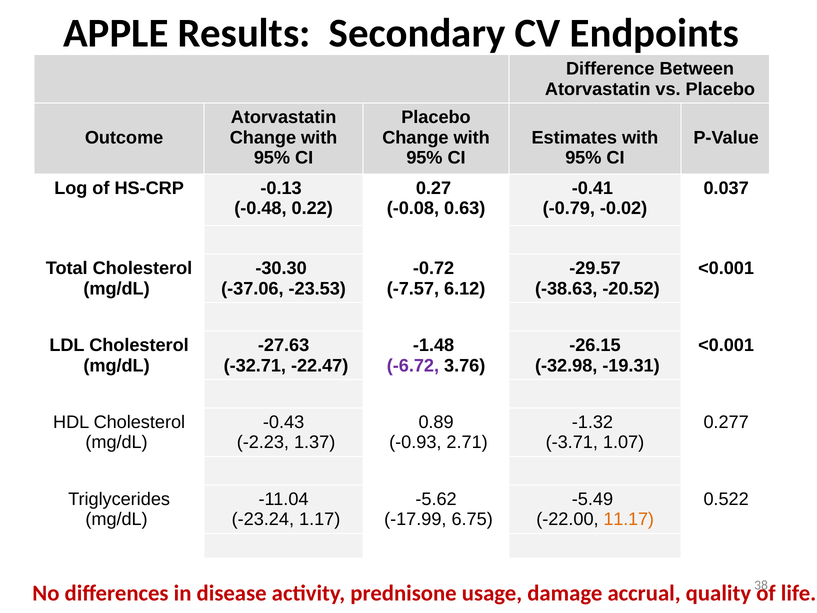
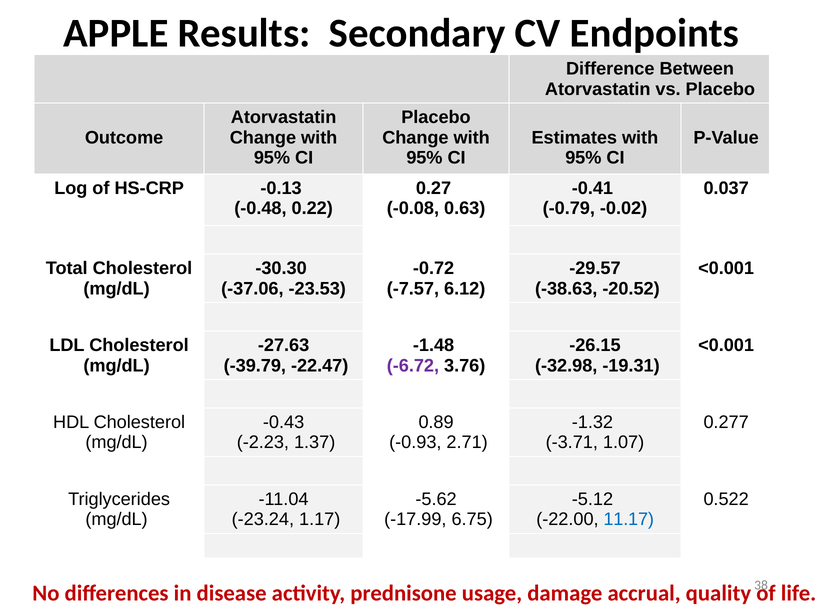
-32.71: -32.71 -> -39.79
-5.49: -5.49 -> -5.12
11.17 colour: orange -> blue
